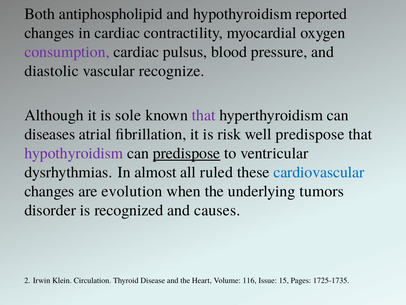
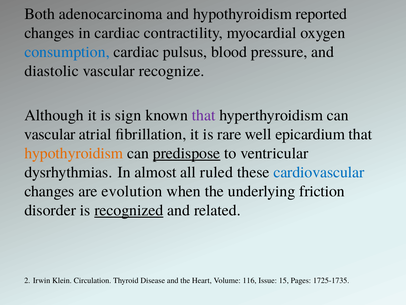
antiphospholipid: antiphospholipid -> adenocarcinoma
consumption colour: purple -> blue
sole: sole -> sign
diseases at (50, 134): diseases -> vascular
risk: risk -> rare
well predispose: predispose -> epicardium
hypothyroidism at (74, 153) colour: purple -> orange
tumors: tumors -> friction
recognized underline: none -> present
causes: causes -> related
